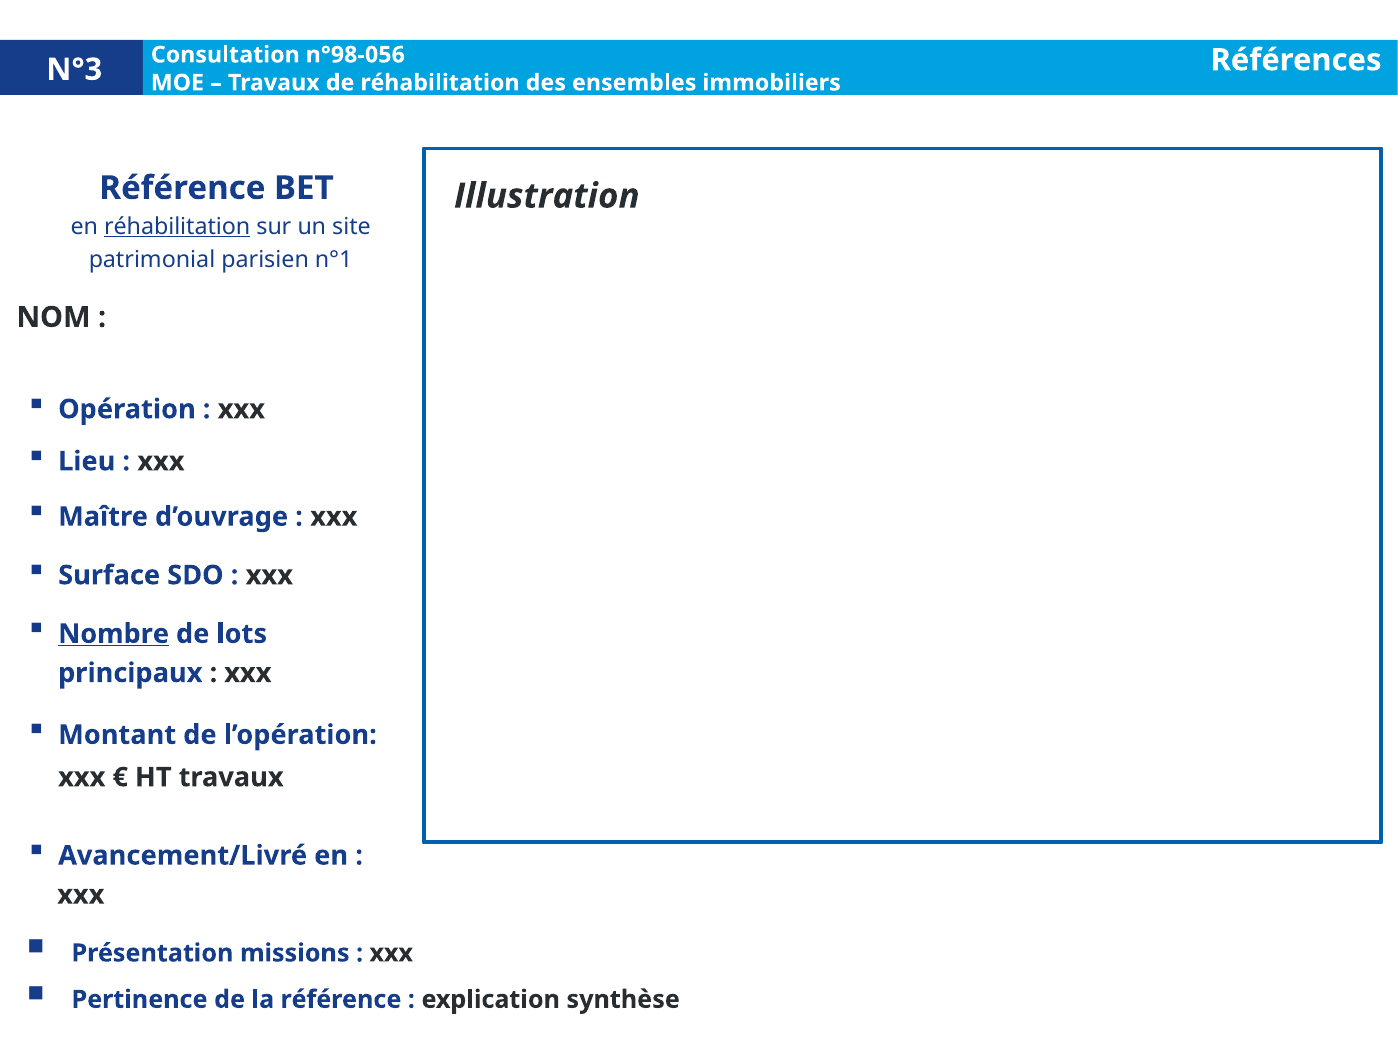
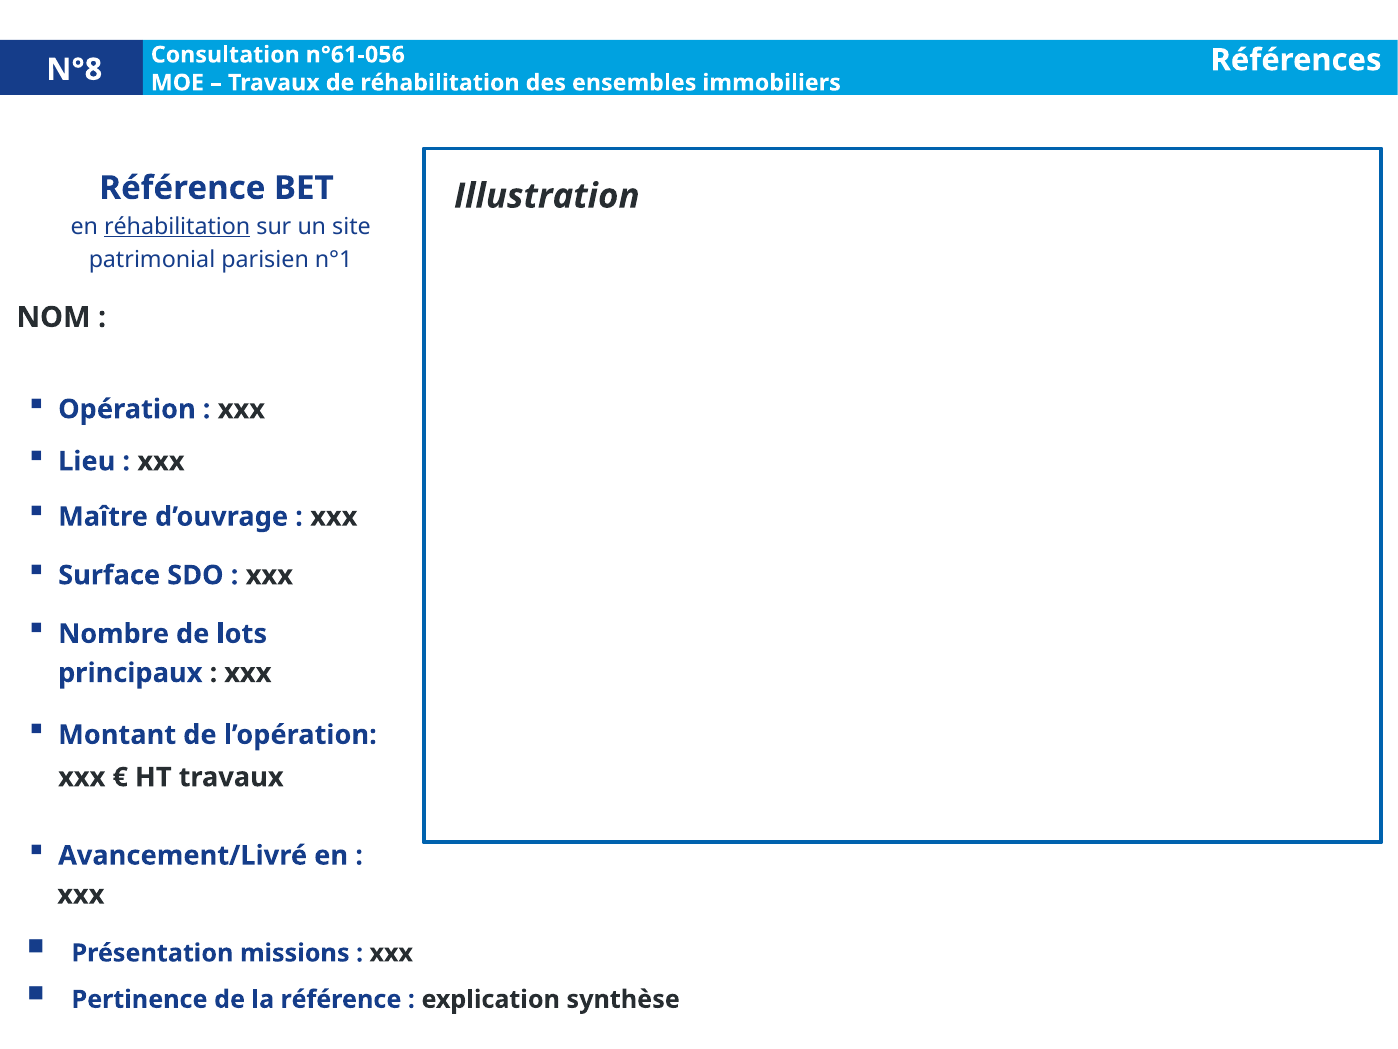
n°98-056: n°98-056 -> n°61-056
N°3: N°3 -> N°8
Nombre underline: present -> none
